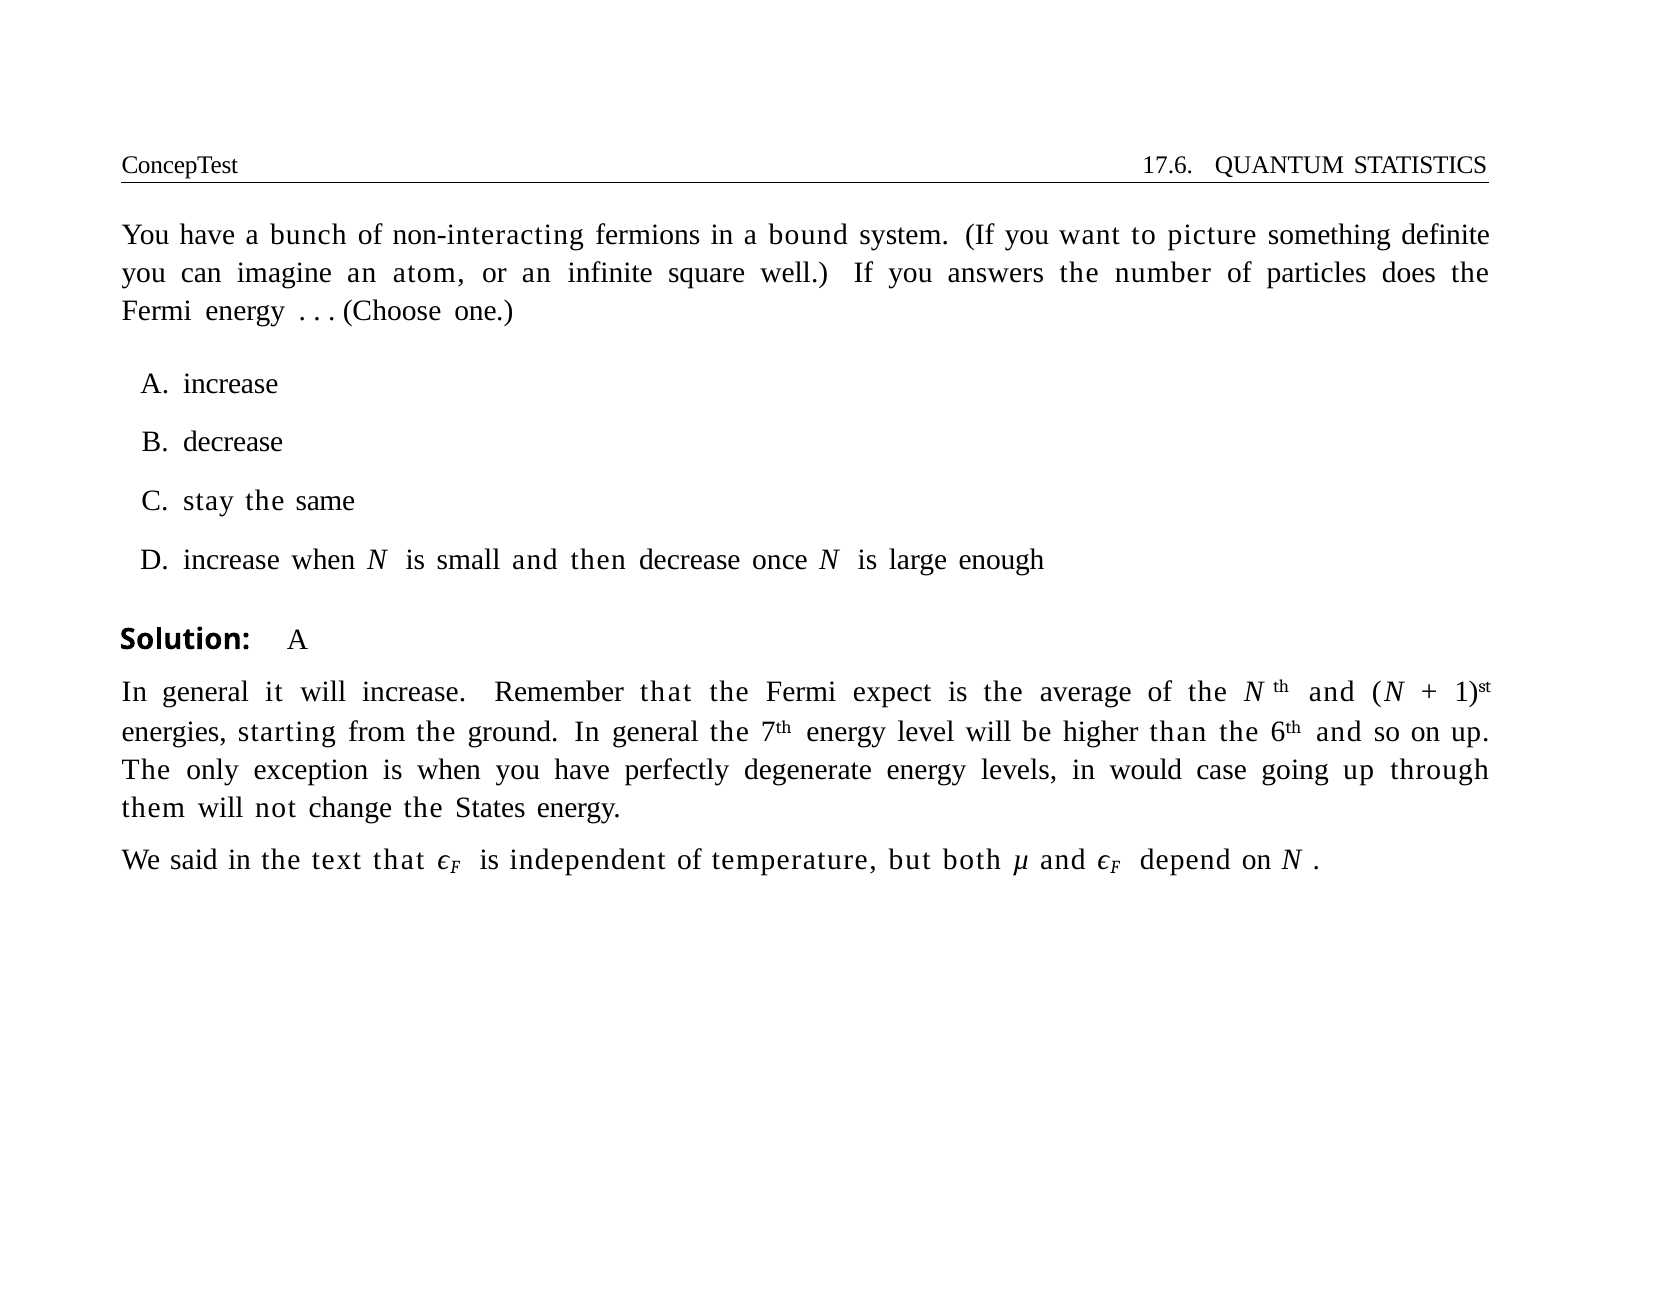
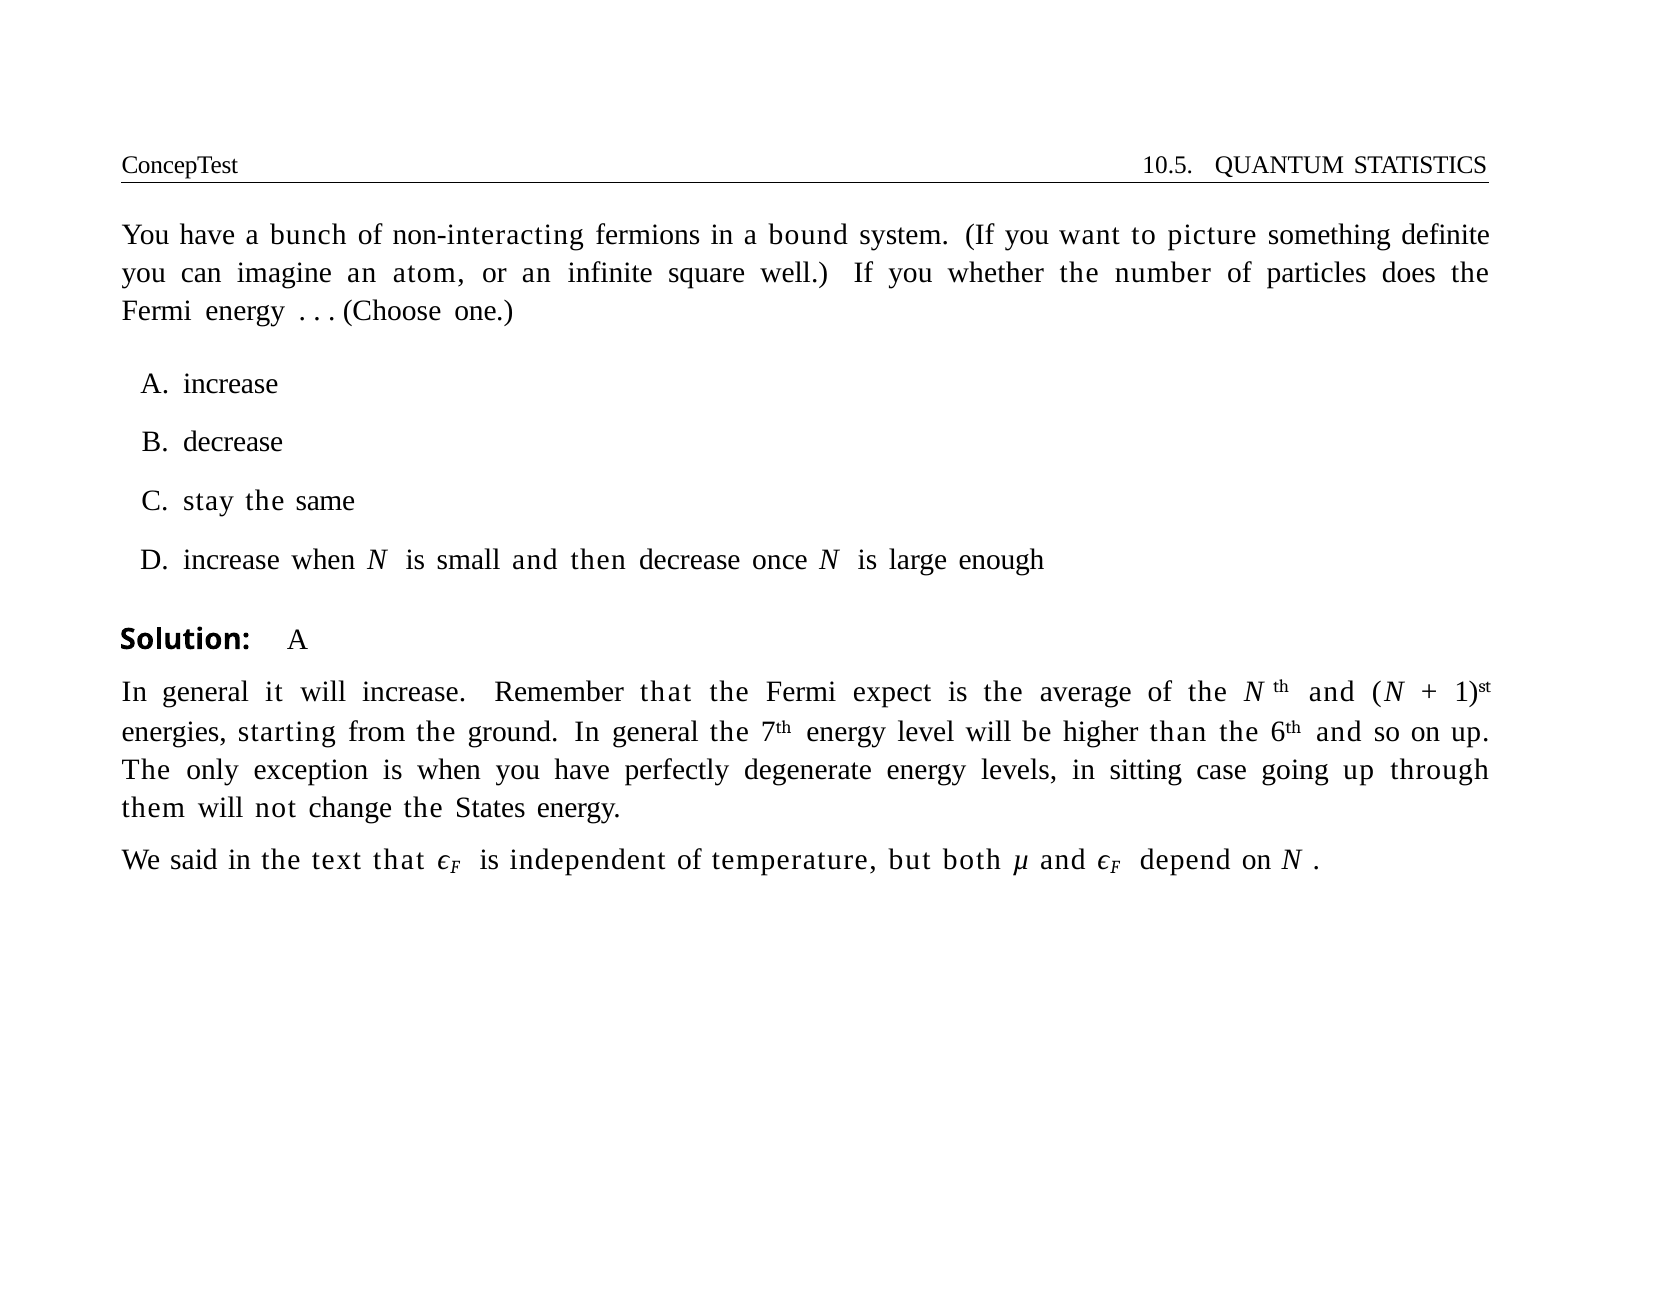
17.6: 17.6 -> 10.5
answers: answers -> whether
would: would -> sitting
